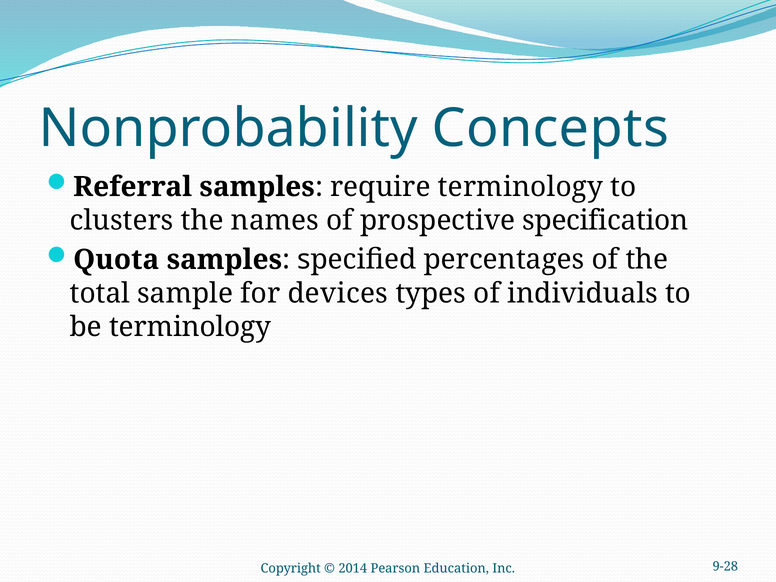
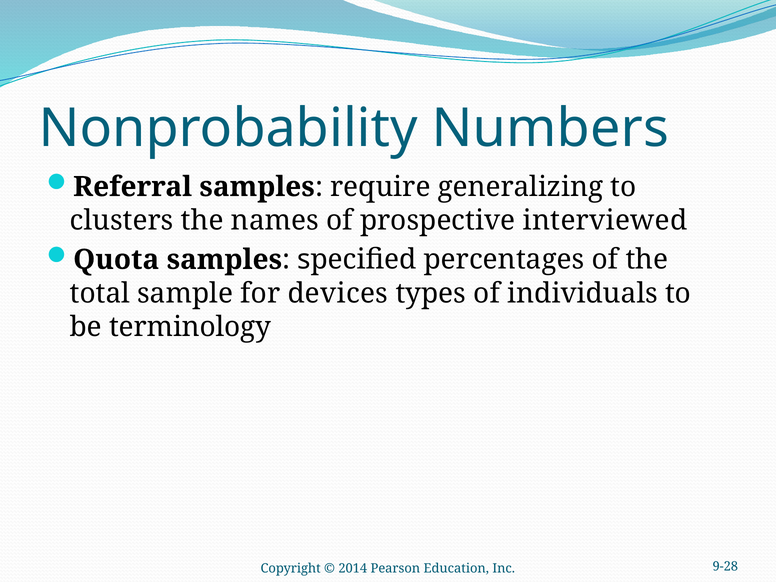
Concepts: Concepts -> Numbers
require terminology: terminology -> generalizing
specification: specification -> interviewed
